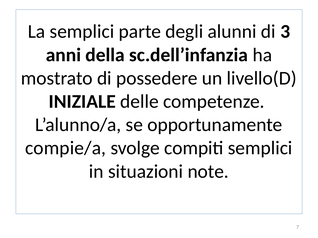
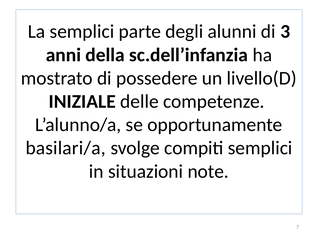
compie/a: compie/a -> basilari/a
